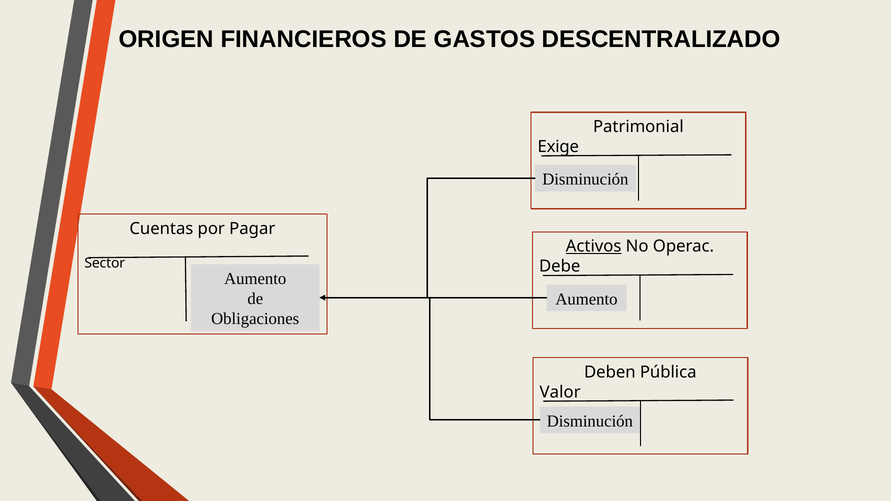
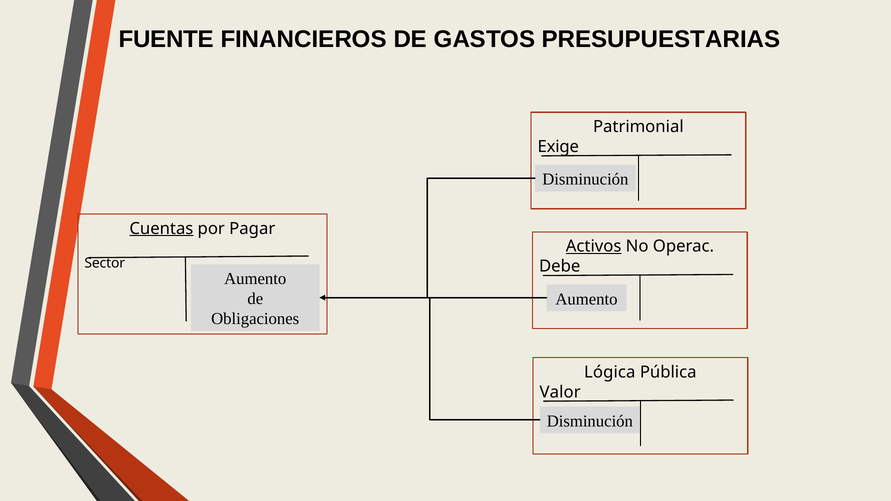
ORIGEN: ORIGEN -> FUENTE
DESCENTRALIZADO: DESCENTRALIZADO -> PRESUPUESTARIAS
Cuentas underline: none -> present
Deben: Deben -> Lógica
